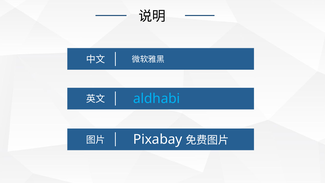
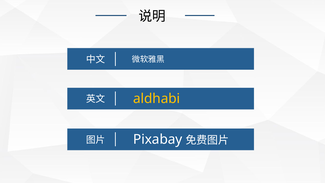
aldhabi colour: light blue -> yellow
